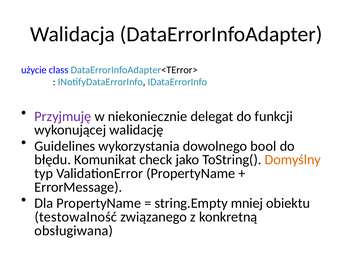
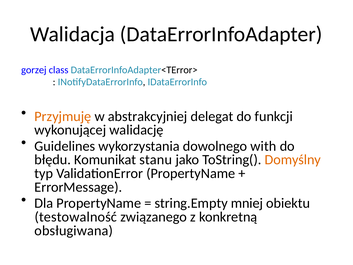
użycie: użycie -> gorzej
Przyjmuję colour: purple -> orange
niekoniecznie: niekoniecznie -> abstrakcyjniej
bool: bool -> with
check: check -> stanu
